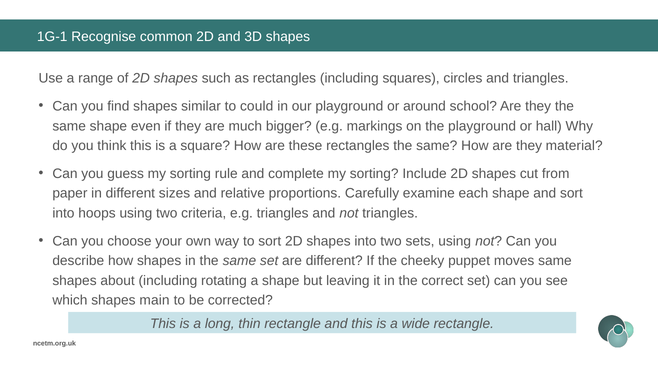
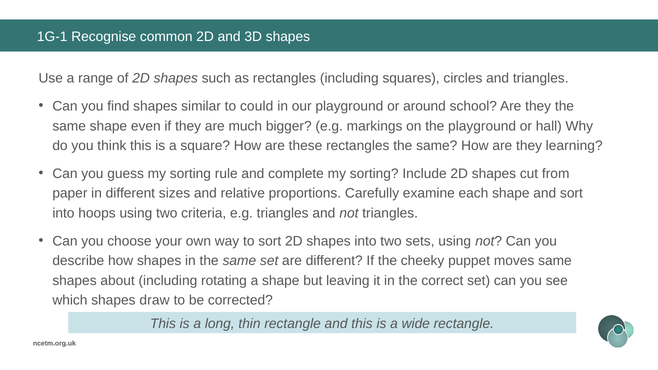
material: material -> learning
main: main -> draw
